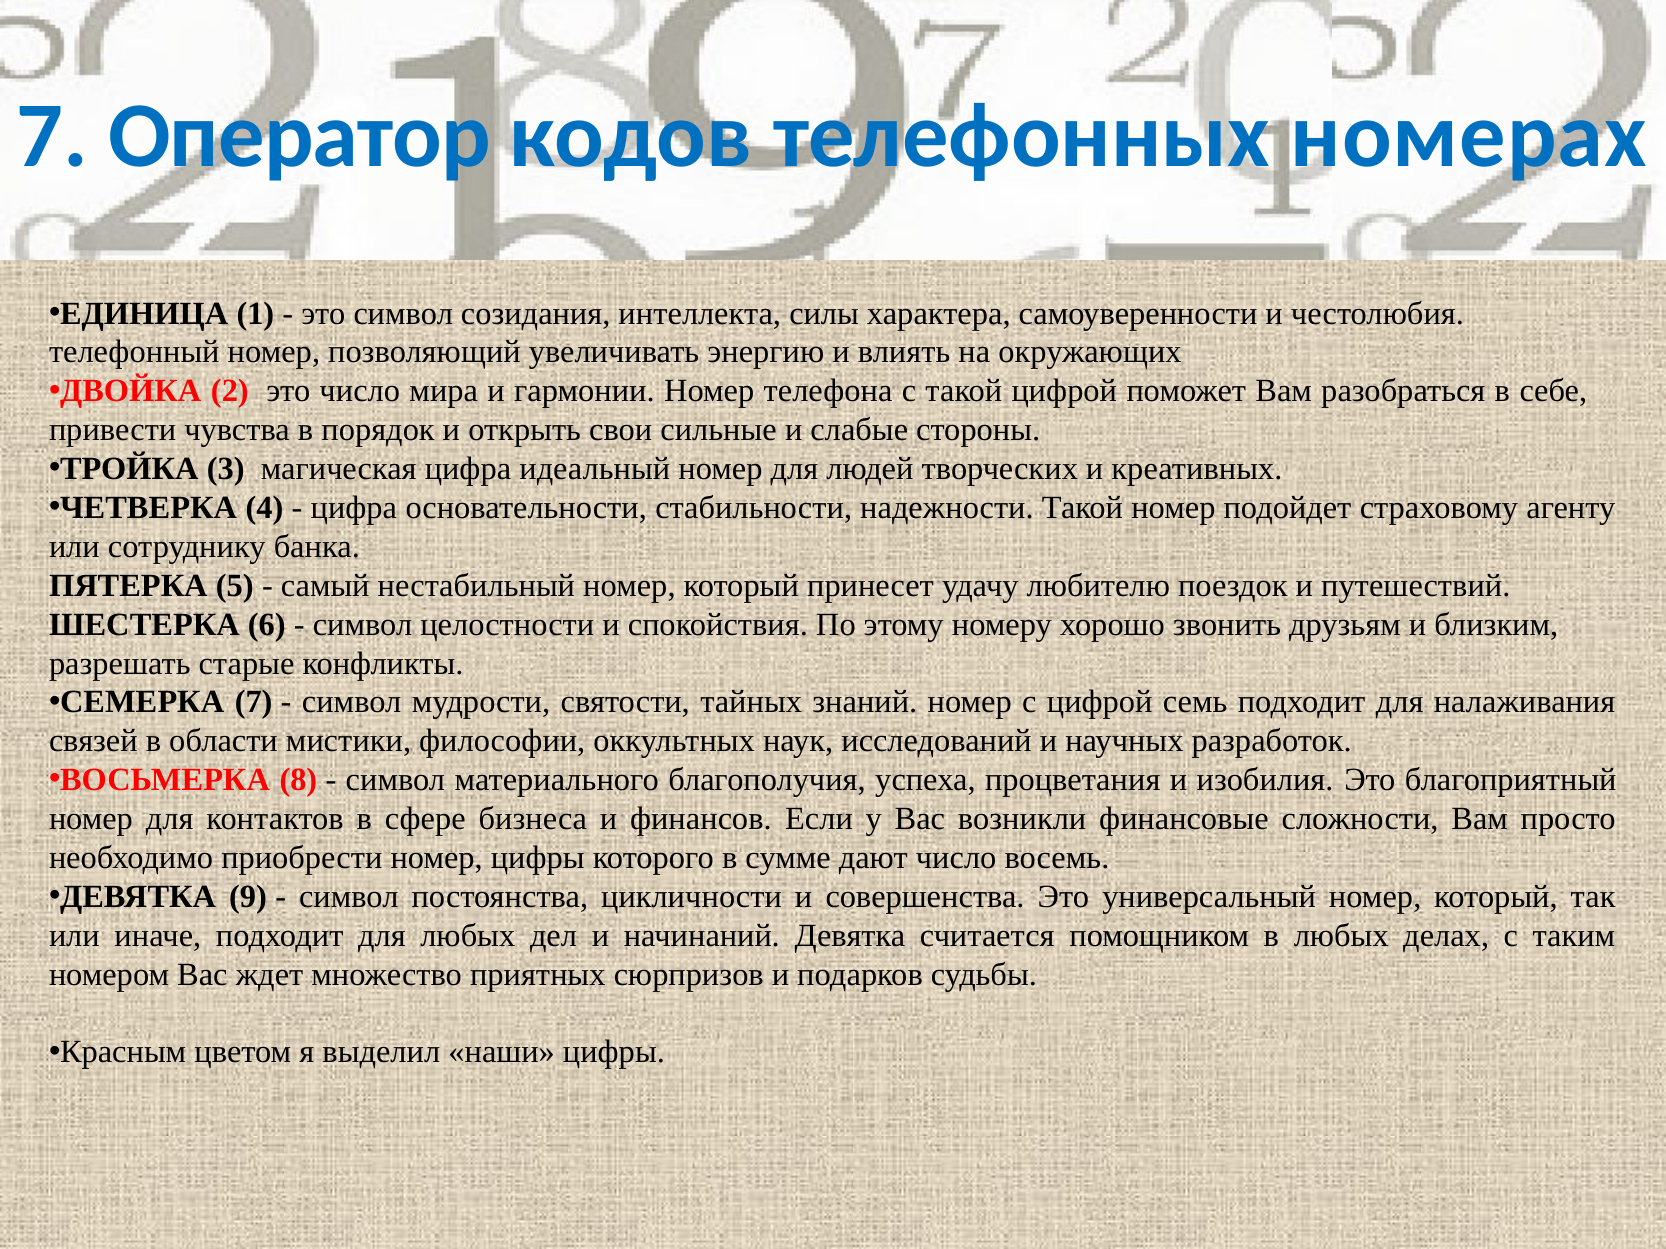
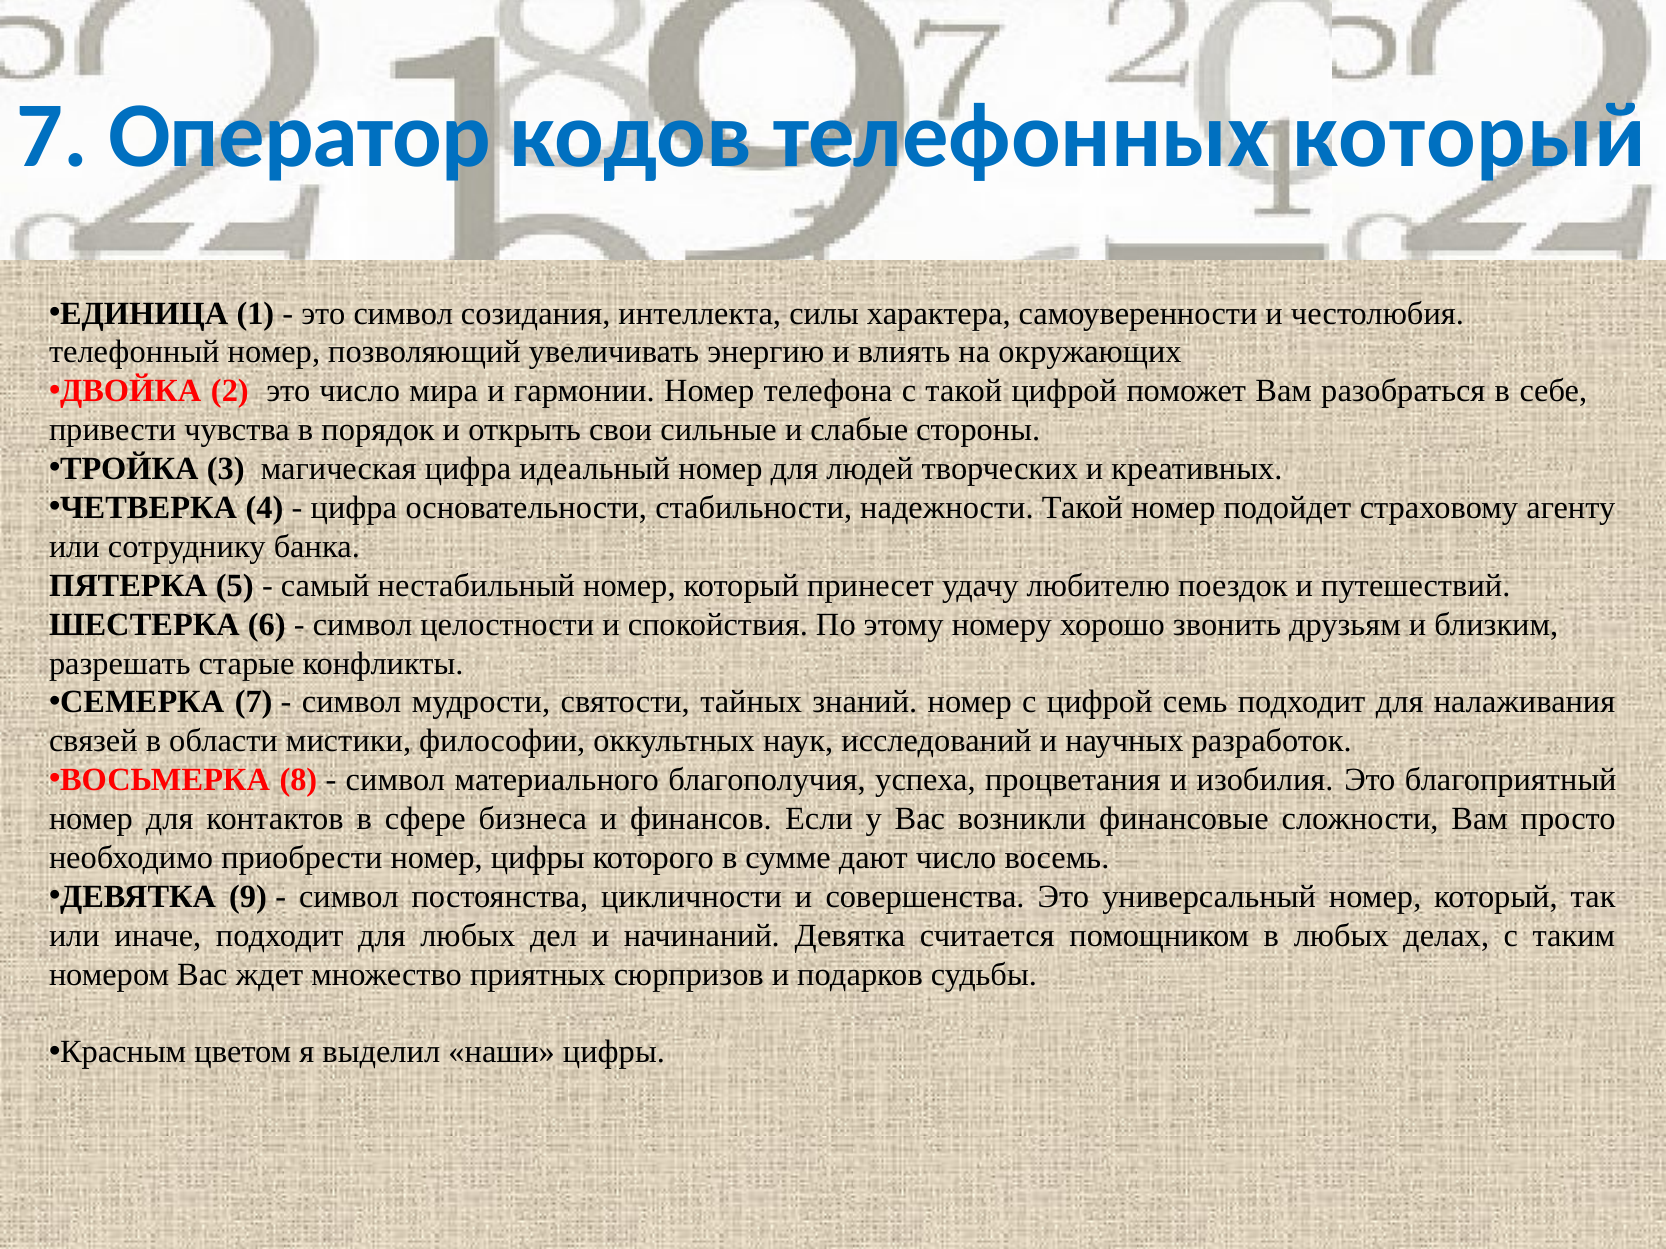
телефонных номерах: номерах -> который
